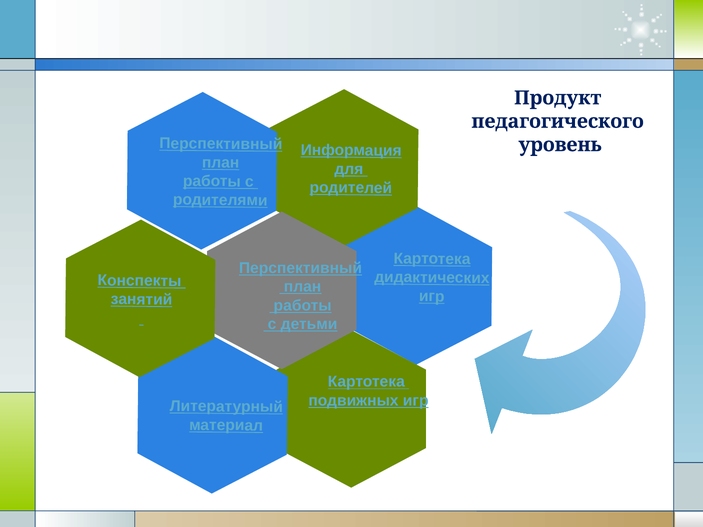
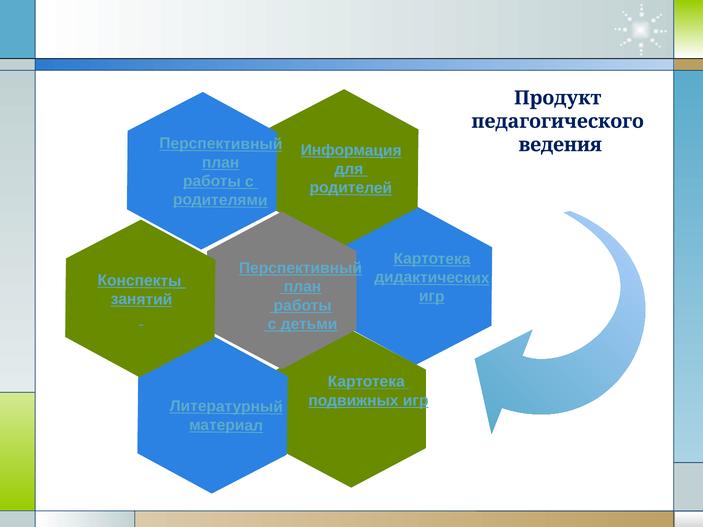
уровень: уровень -> ведения
